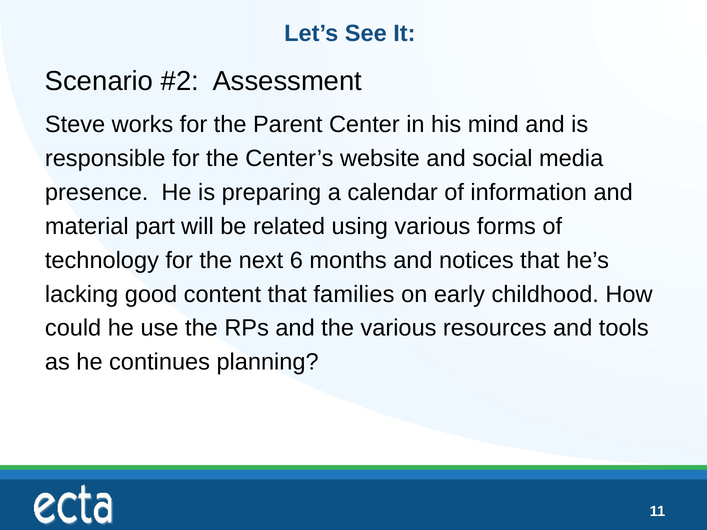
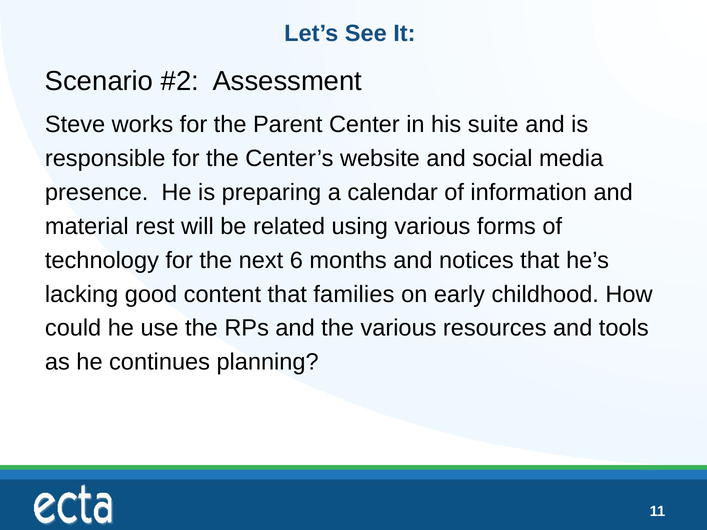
mind: mind -> suite
part: part -> rest
